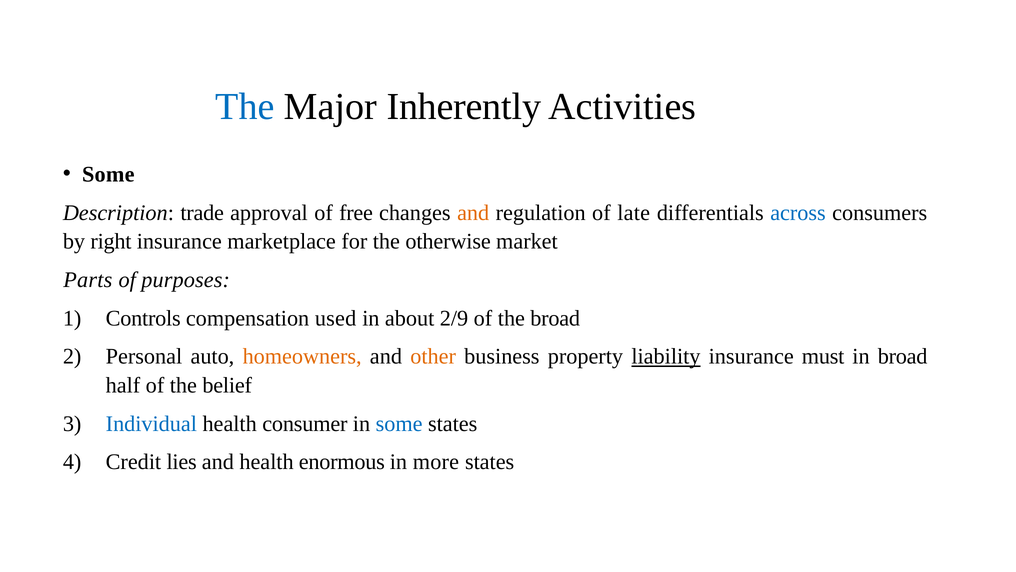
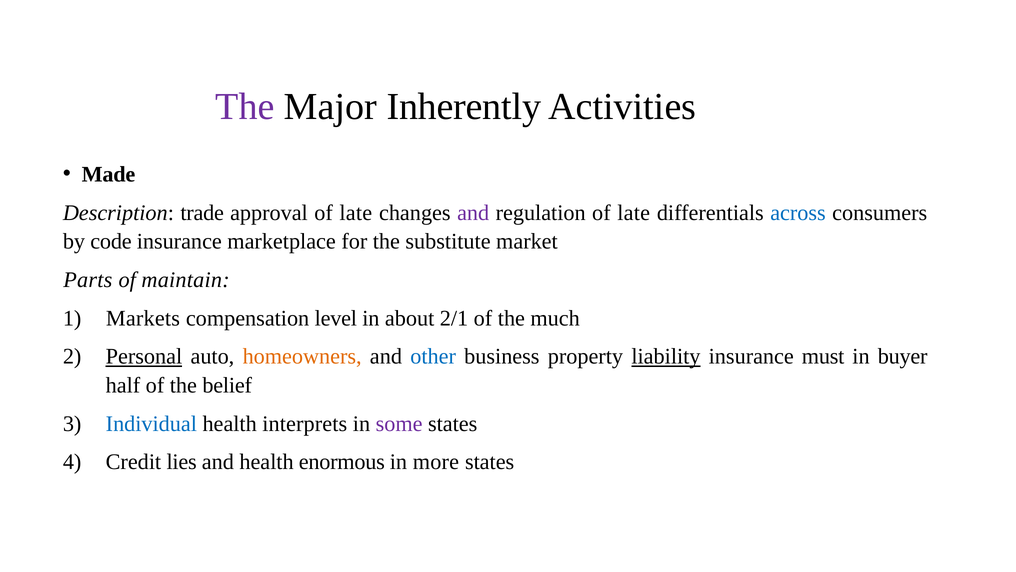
The at (245, 106) colour: blue -> purple
Some at (108, 174): Some -> Made
approval of free: free -> late
and at (473, 213) colour: orange -> purple
right: right -> code
otherwise: otherwise -> substitute
purposes: purposes -> maintain
Controls: Controls -> Markets
used: used -> level
2/9: 2/9 -> 2/1
the broad: broad -> much
Personal underline: none -> present
other colour: orange -> blue
in broad: broad -> buyer
consumer: consumer -> interprets
some at (399, 423) colour: blue -> purple
